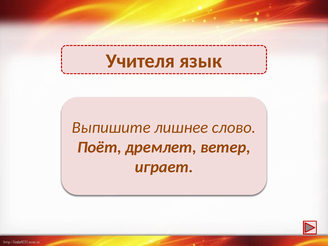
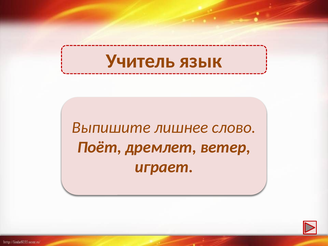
Учителя: Учителя -> Учитель
